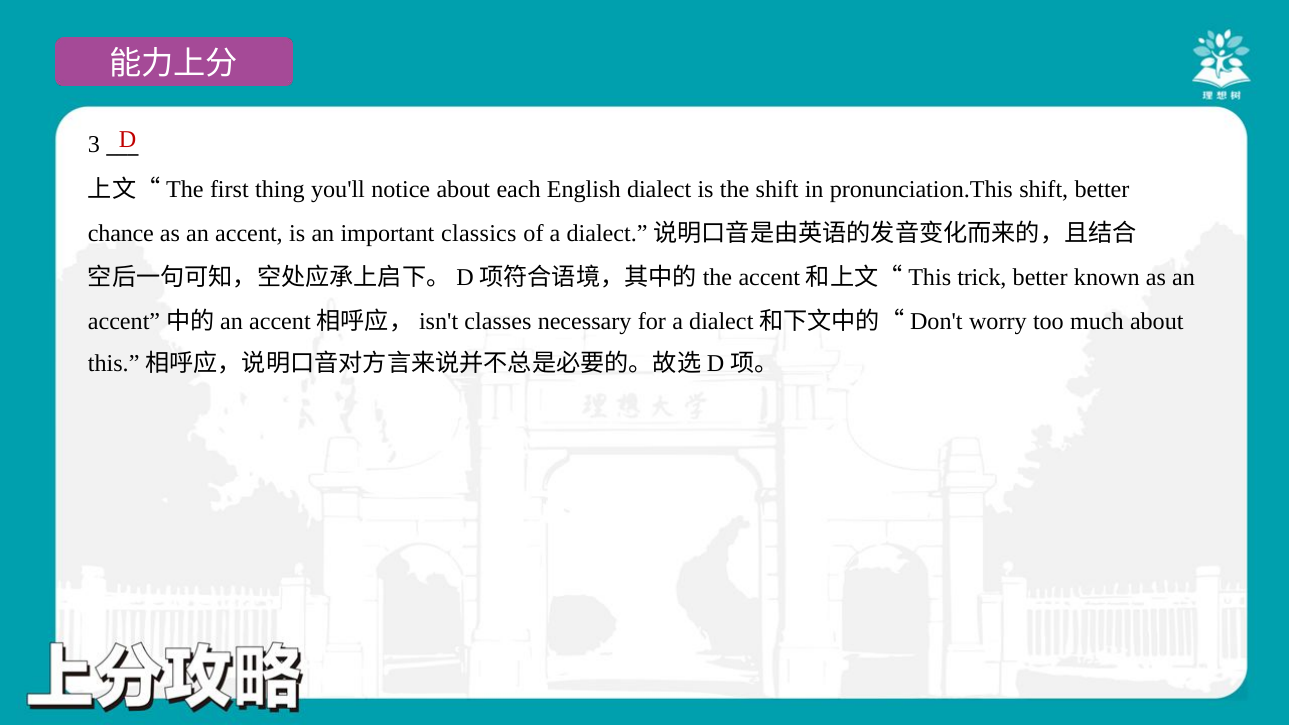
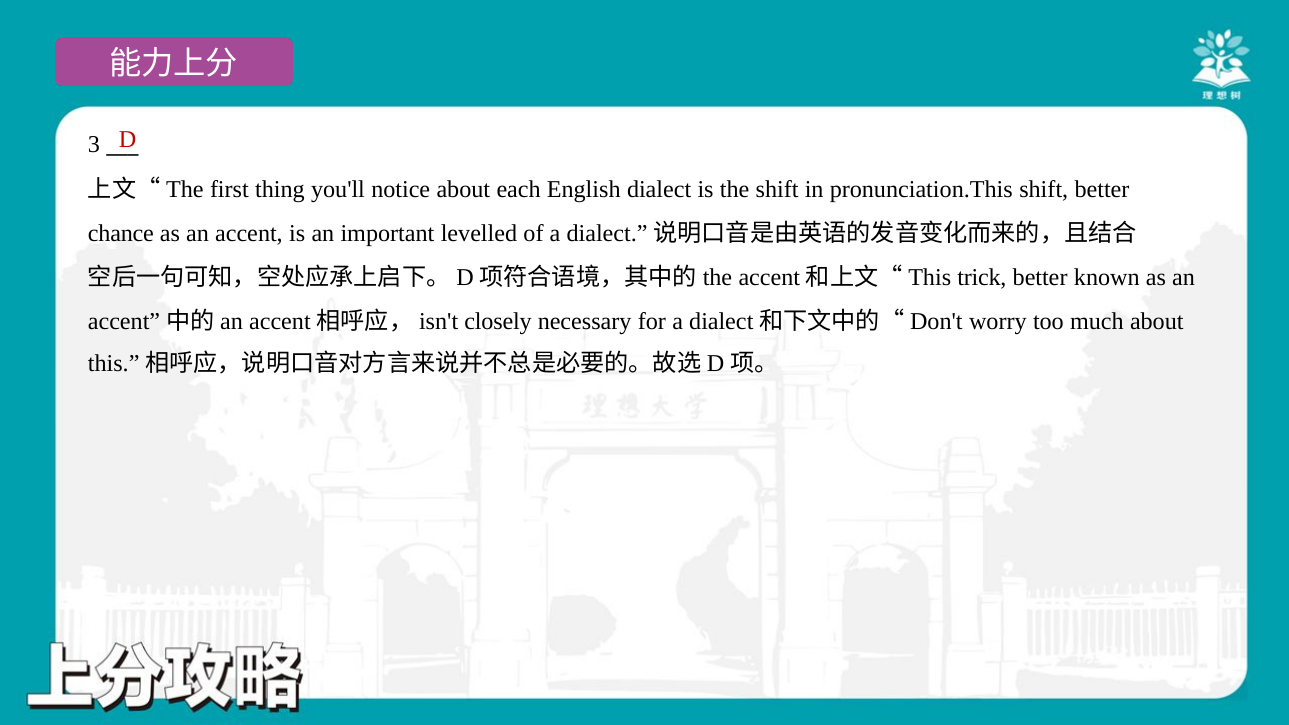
classics: classics -> levelled
classes: classes -> closely
